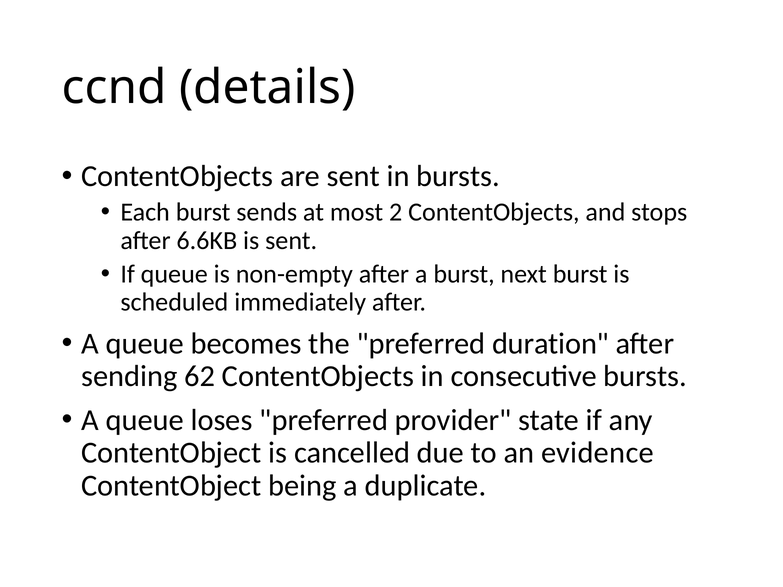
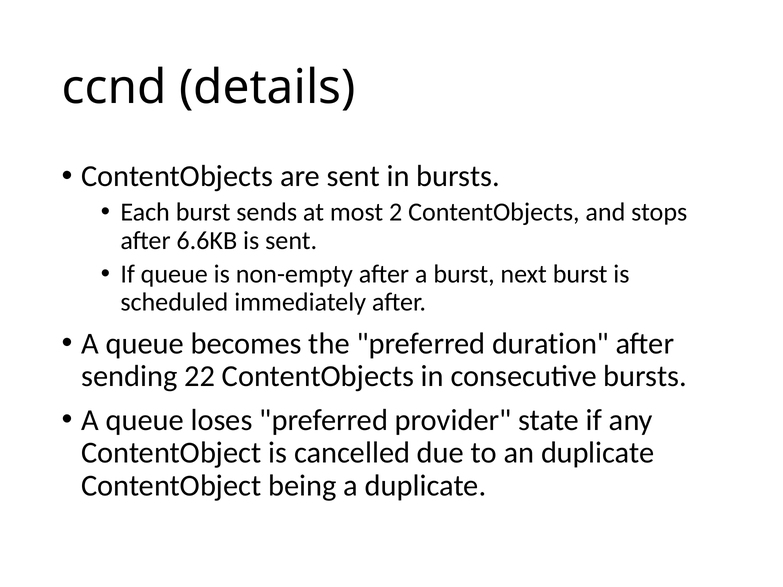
62: 62 -> 22
an evidence: evidence -> duplicate
